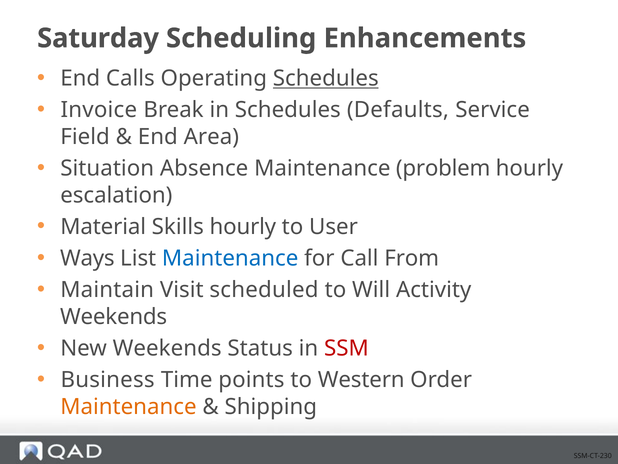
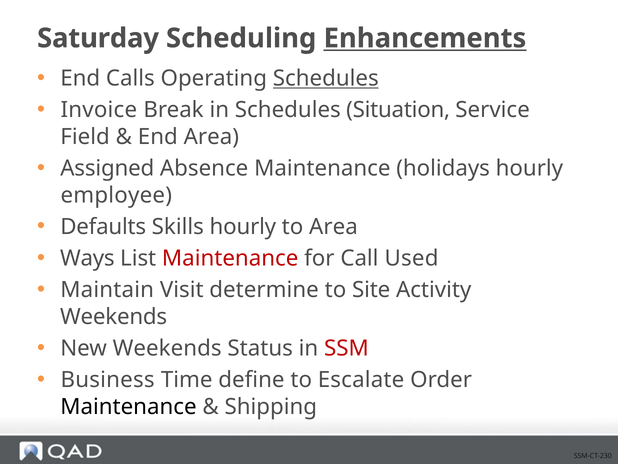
Enhancements underline: none -> present
Defaults: Defaults -> Situation
Situation: Situation -> Assigned
problem: problem -> holidays
escalation: escalation -> employee
Material: Material -> Defaults
to User: User -> Area
Maintenance at (230, 258) colour: blue -> red
From: From -> Used
scheduled: scheduled -> determine
Will: Will -> Site
points: points -> define
Western: Western -> Escalate
Maintenance at (128, 406) colour: orange -> black
